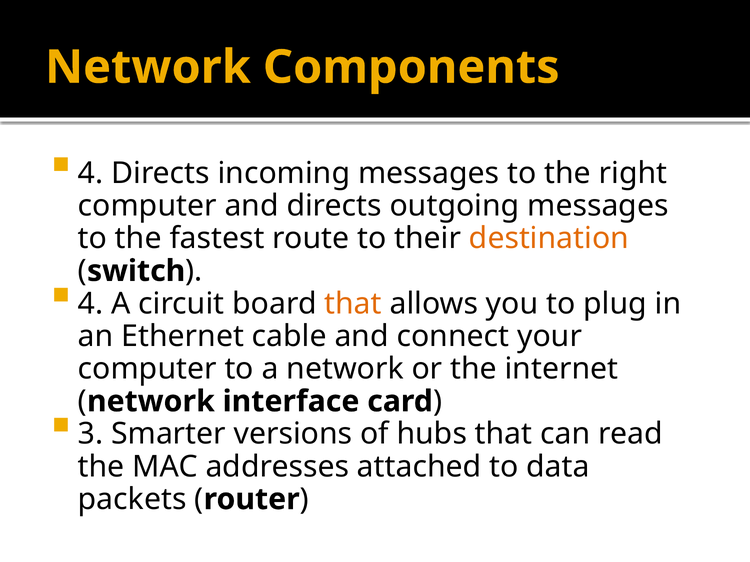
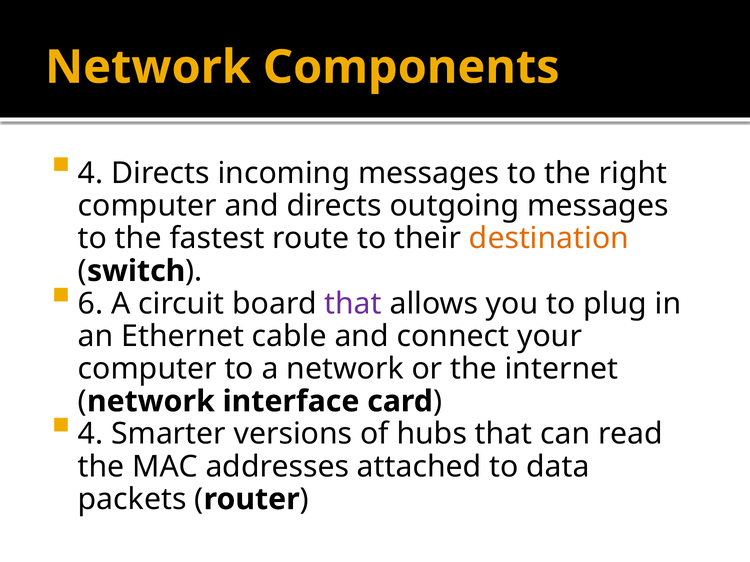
4 at (91, 304): 4 -> 6
that at (353, 304) colour: orange -> purple
3 at (91, 434): 3 -> 4
